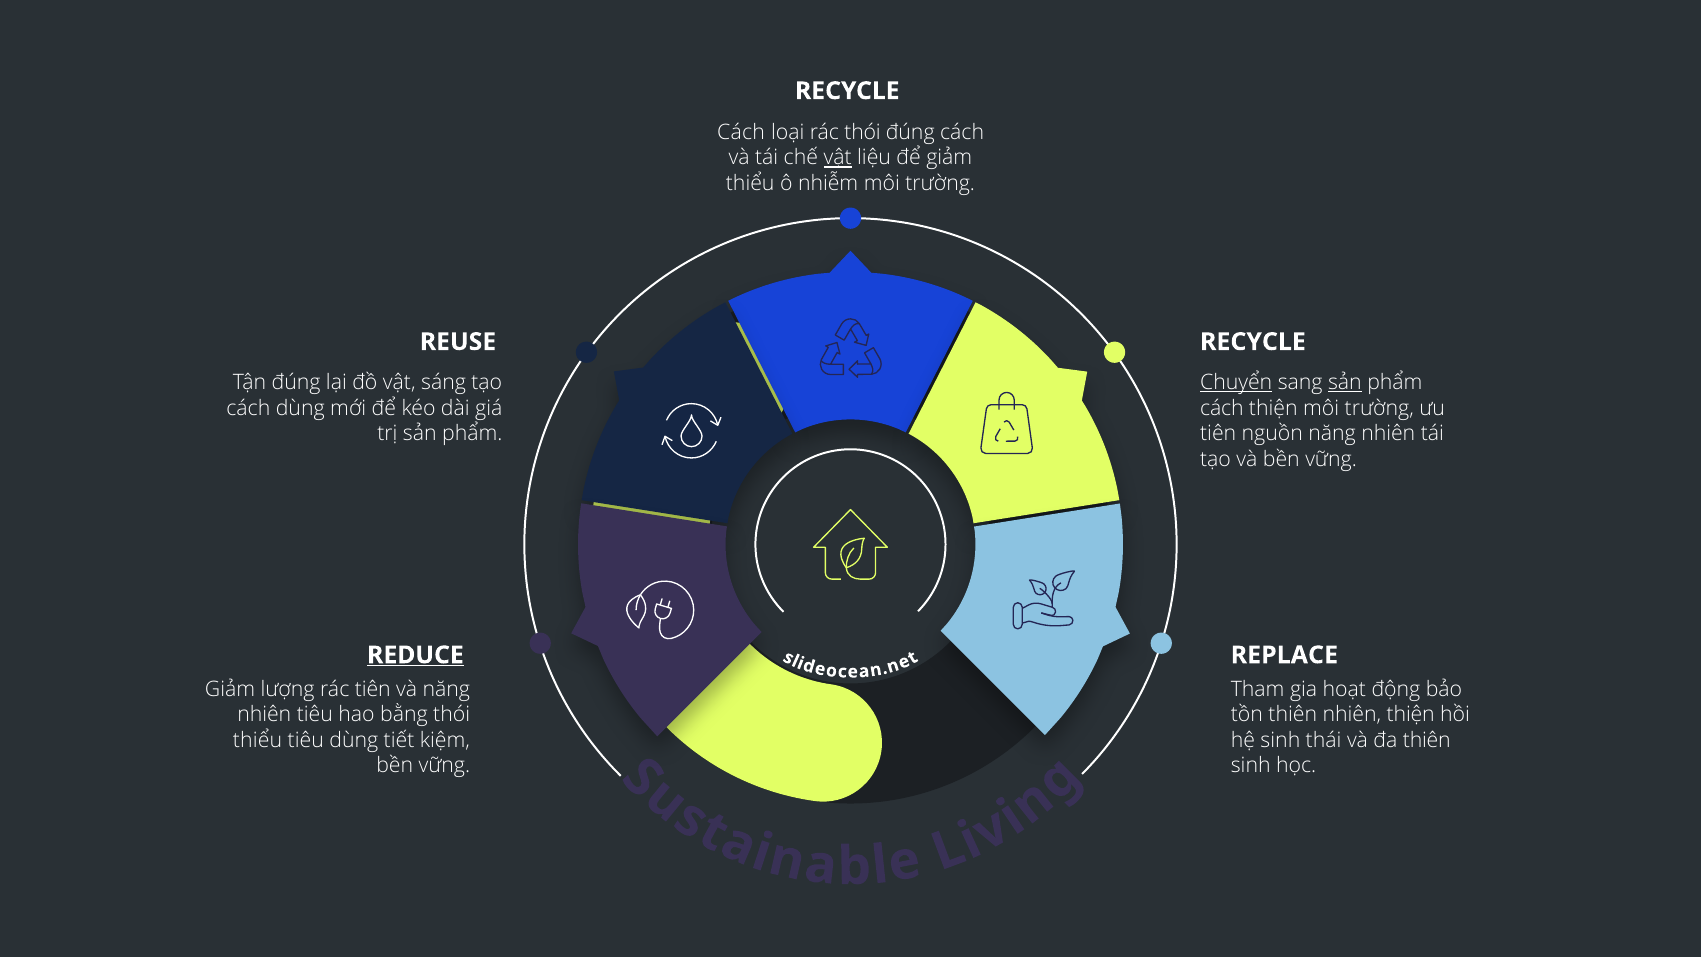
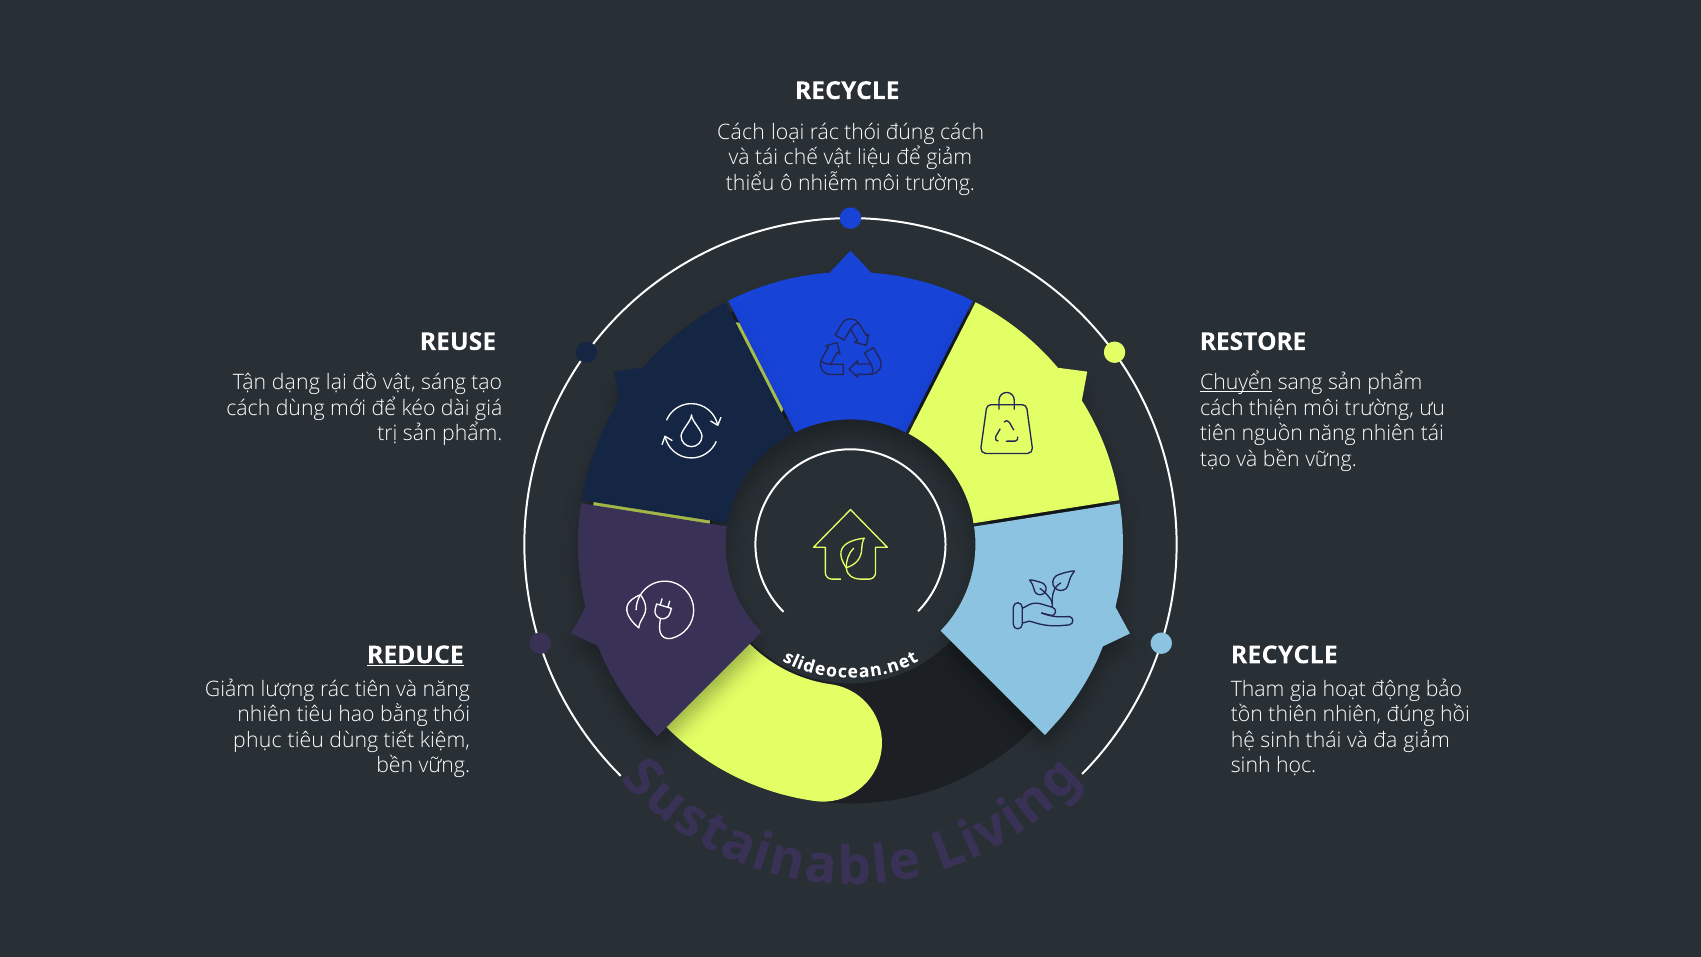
vật at (838, 158) underline: present -> none
RECYCLE at (1253, 342): RECYCLE -> RESTORE
Tận đúng: đúng -> dạng
sản at (1345, 383) underline: present -> none
REPLACE at (1284, 655): REPLACE -> RECYCLE
nhiên thiện: thiện -> đúng
thiểu at (257, 740): thiểu -> phục
đa thiên: thiên -> giảm
